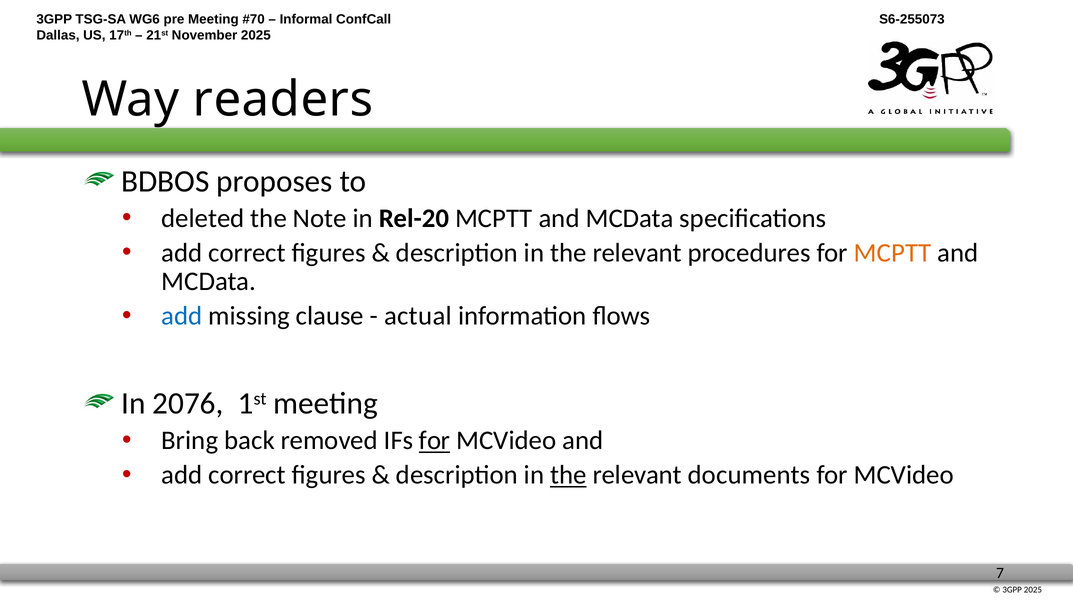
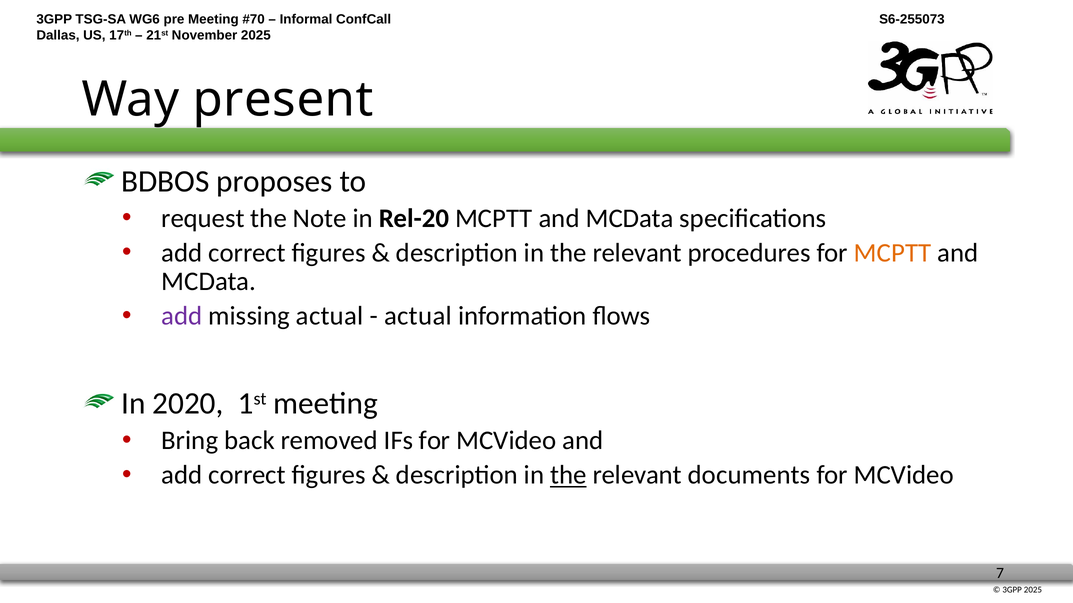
readers: readers -> present
deleted: deleted -> request
add at (182, 316) colour: blue -> purple
missing clause: clause -> actual
2076: 2076 -> 2020
for at (435, 441) underline: present -> none
